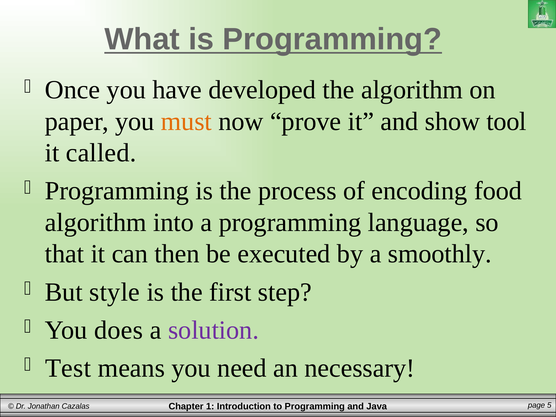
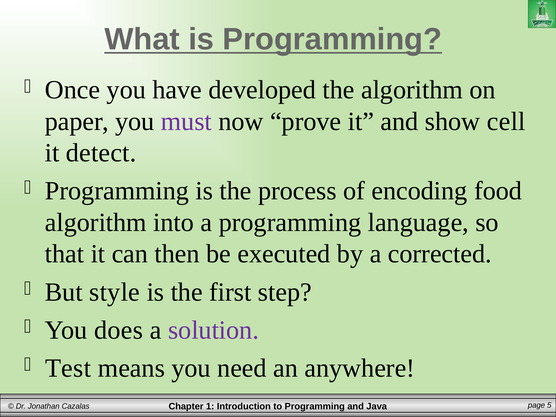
must colour: orange -> purple
tool: tool -> cell
called: called -> detect
smoothly: smoothly -> corrected
necessary: necessary -> anywhere
